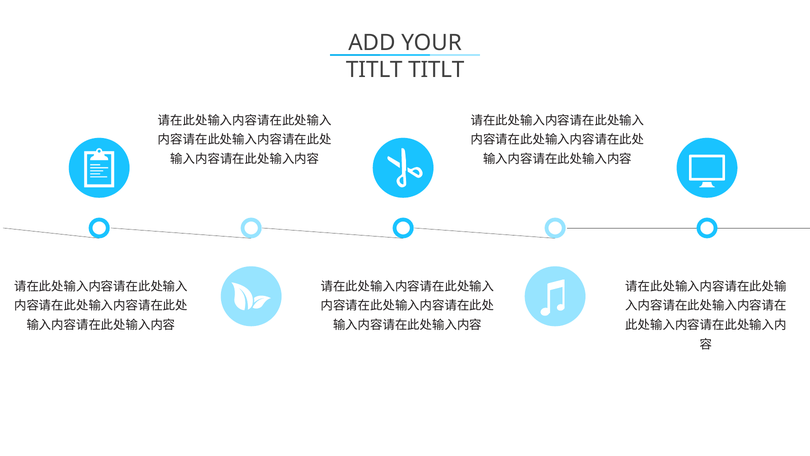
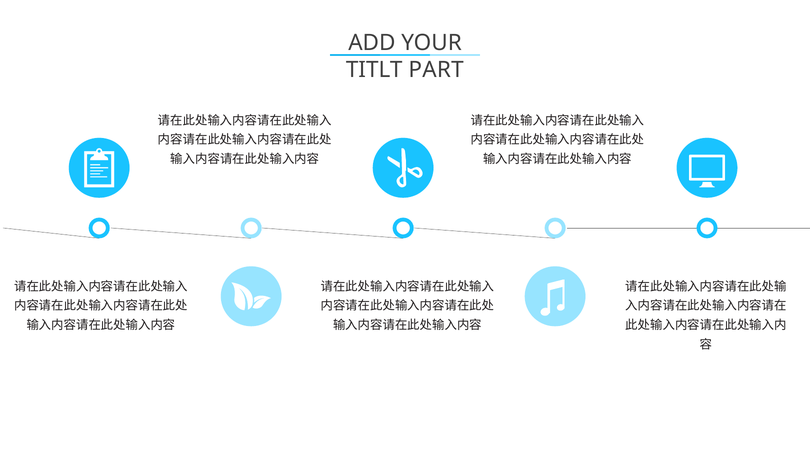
TITLT TITLT: TITLT -> PART
